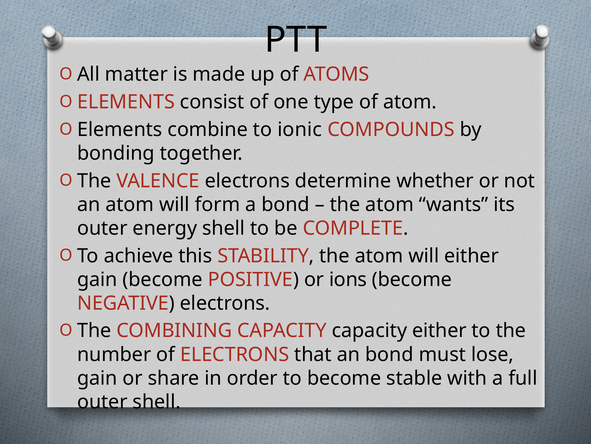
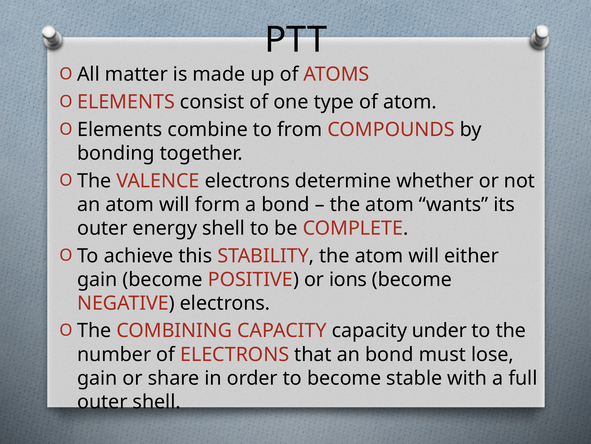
ionic: ionic -> from
capacity either: either -> under
